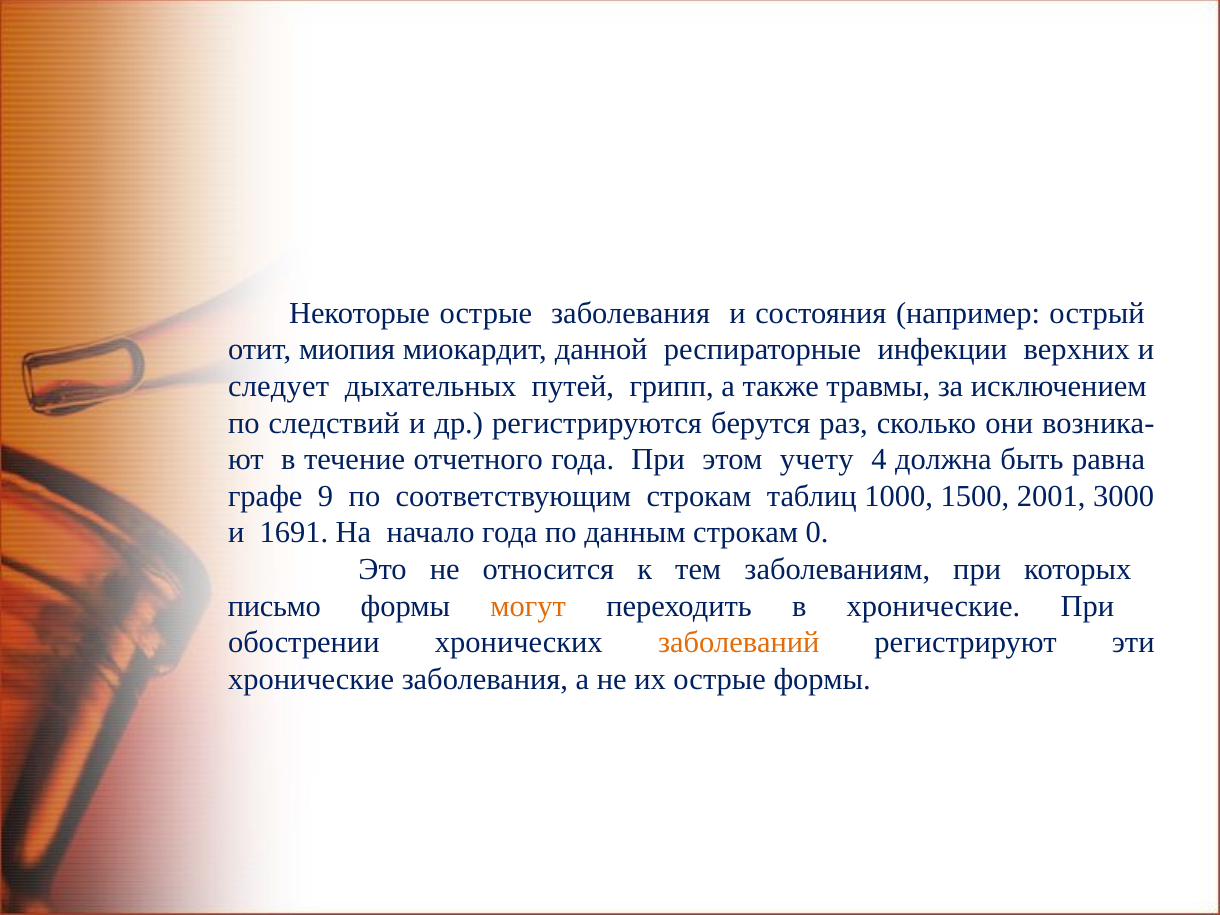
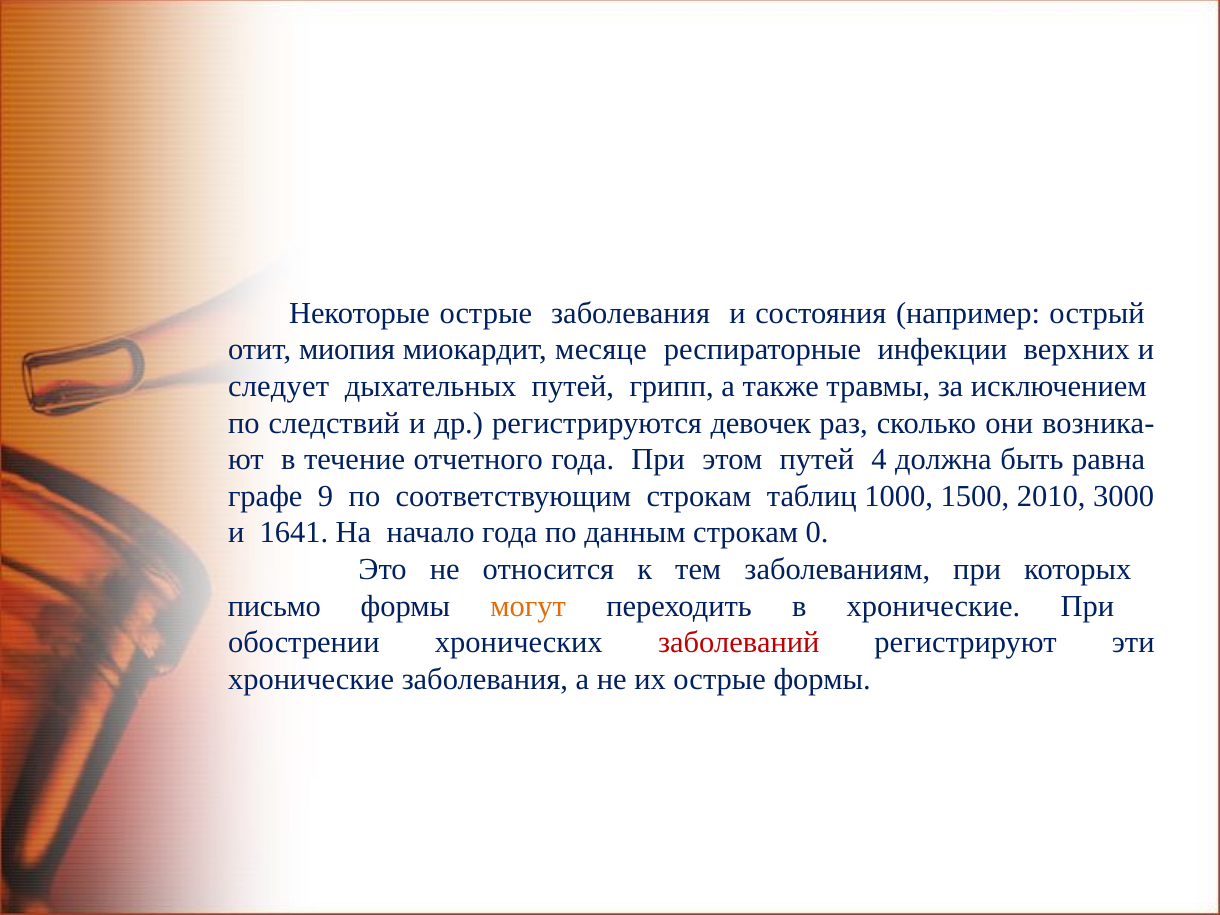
данной: данной -> месяце
берутся: берутся -> девочек
этом учету: учету -> путей
2001: 2001 -> 2010
1691: 1691 -> 1641
заболеваний colour: orange -> red
